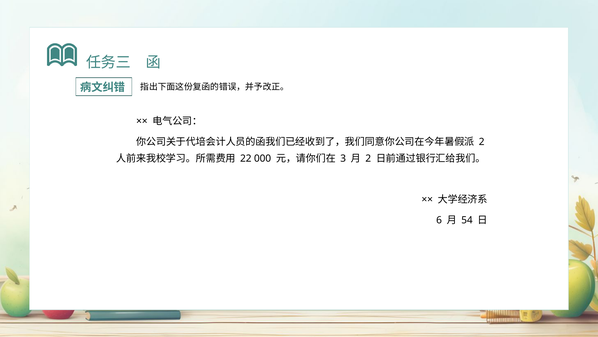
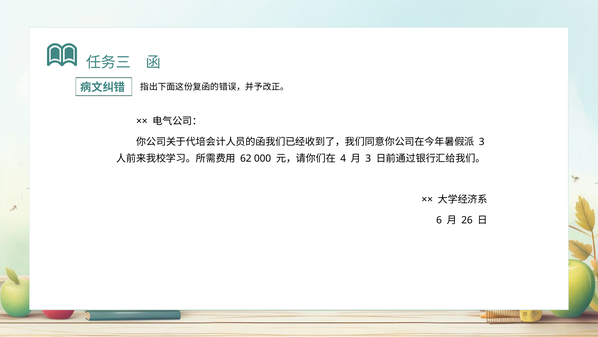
2 at (482, 142): 2 -> 3
22: 22 -> 62
3: 3 -> 4
2 at (368, 158): 2 -> 3
54: 54 -> 26
